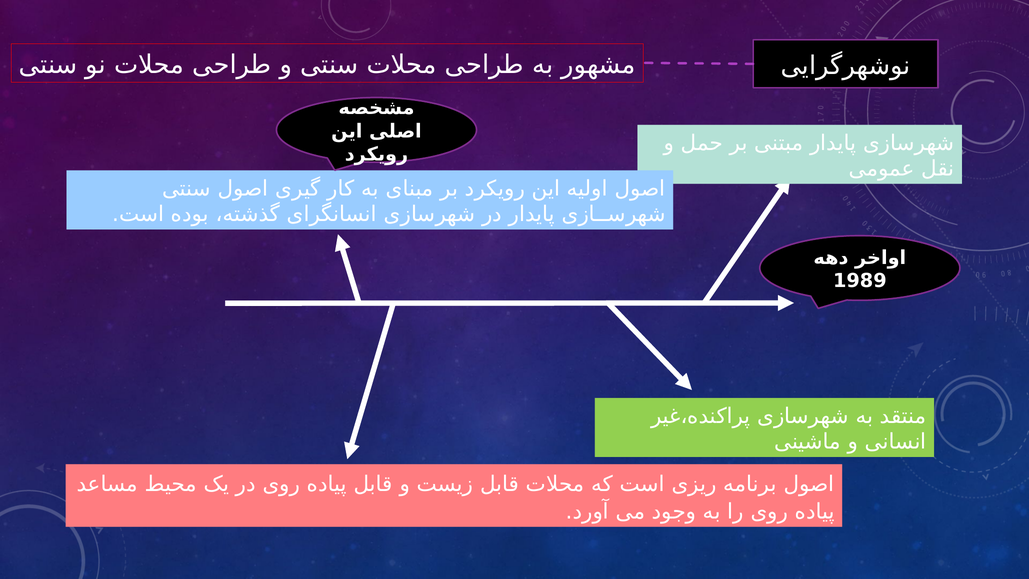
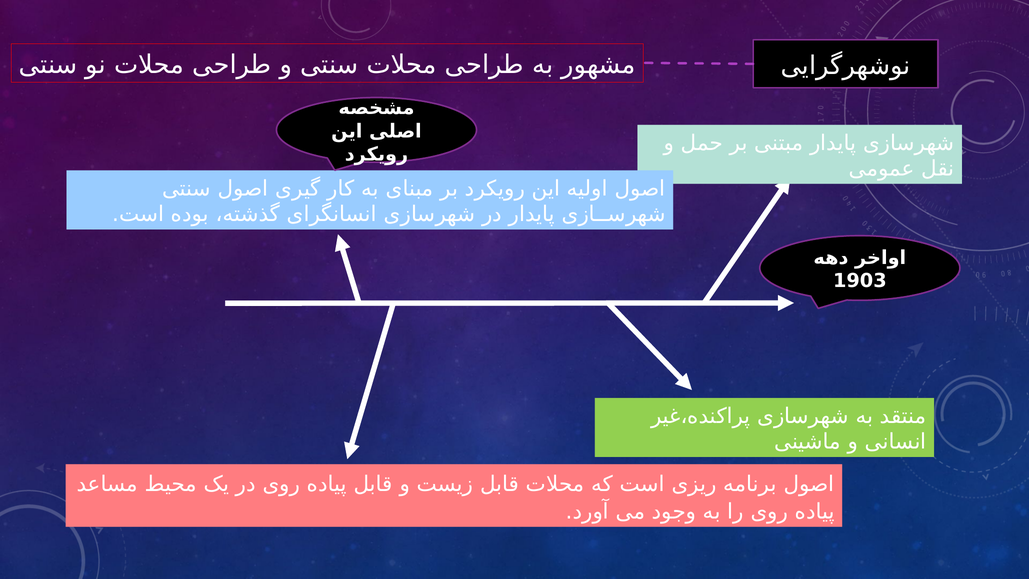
1989: 1989 -> 1903
